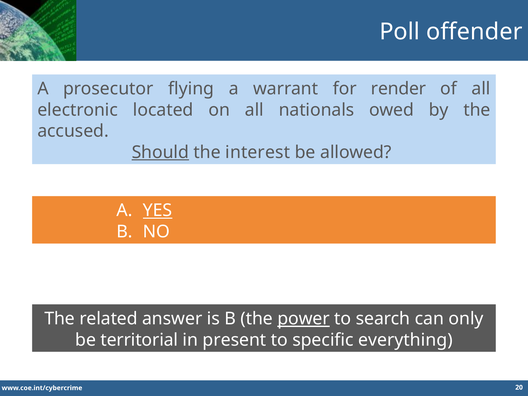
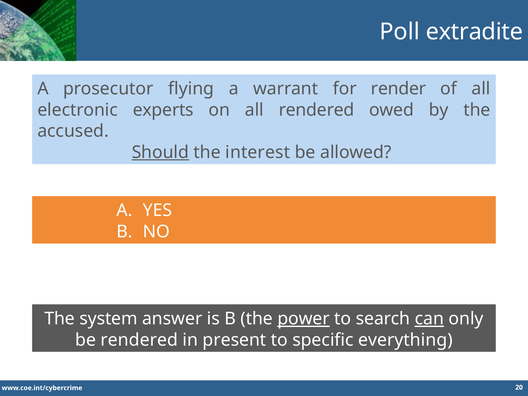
offender: offender -> extradite
located: located -> experts
all nationals: nationals -> rendered
YES underline: present -> none
related: related -> system
can underline: none -> present
be territorial: territorial -> rendered
